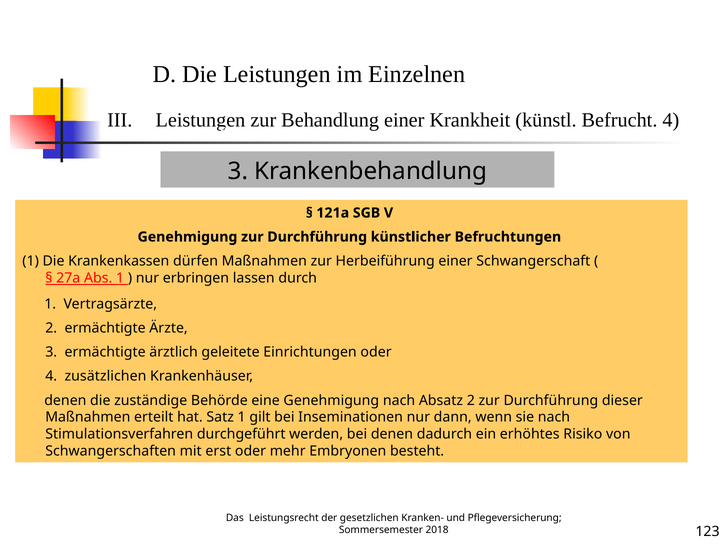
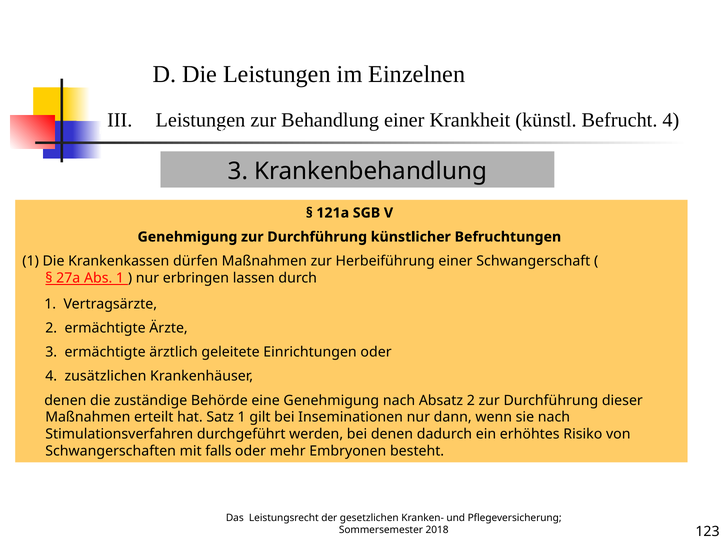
erst: erst -> falls
